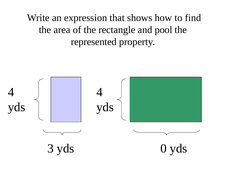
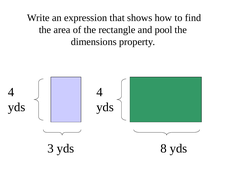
represented: represented -> dimensions
0: 0 -> 8
